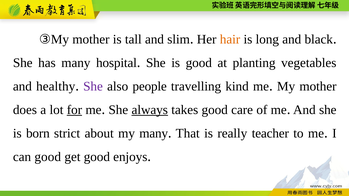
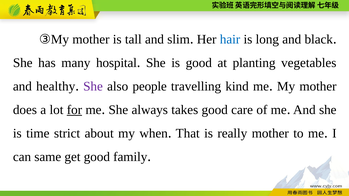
hair colour: orange -> blue
always underline: present -> none
born: born -> time
my many: many -> when
really teacher: teacher -> mother
can good: good -> same
enjoys: enjoys -> family
